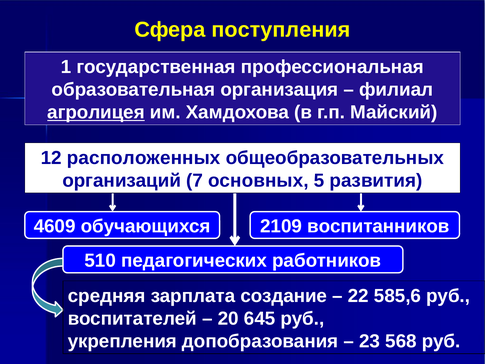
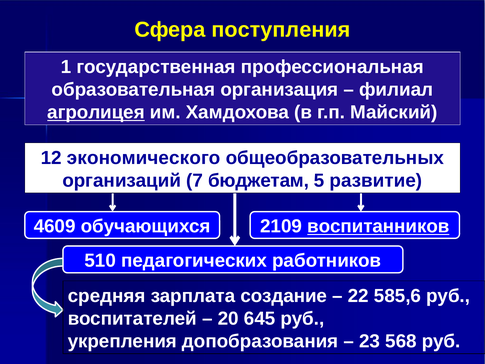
расположенных: расположенных -> экономического
основных: основных -> бюджетам
развития: развития -> развитие
воспитанников underline: none -> present
